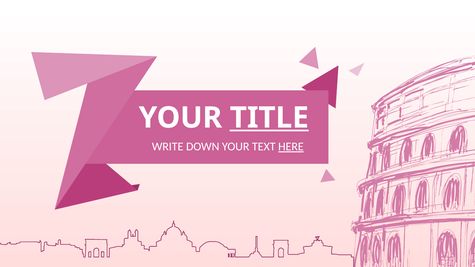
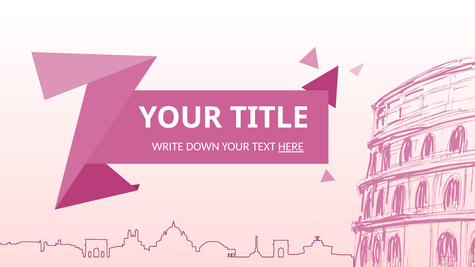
TITLE underline: present -> none
